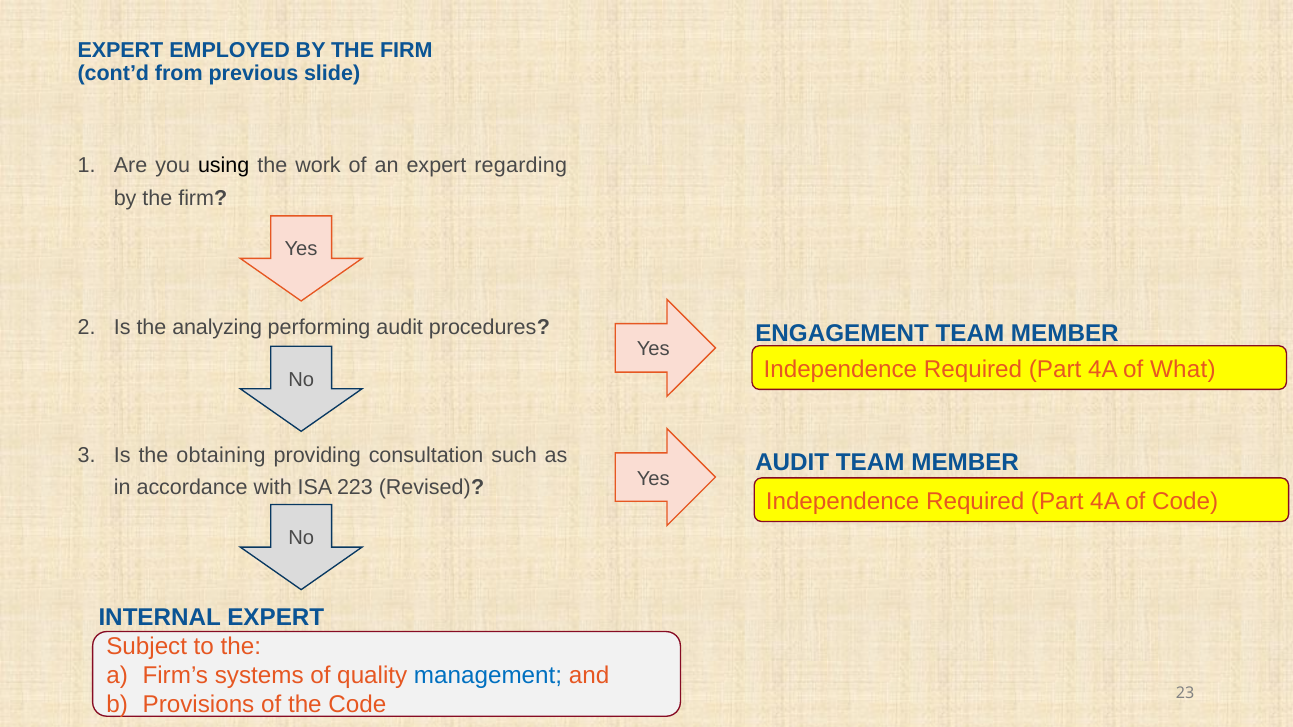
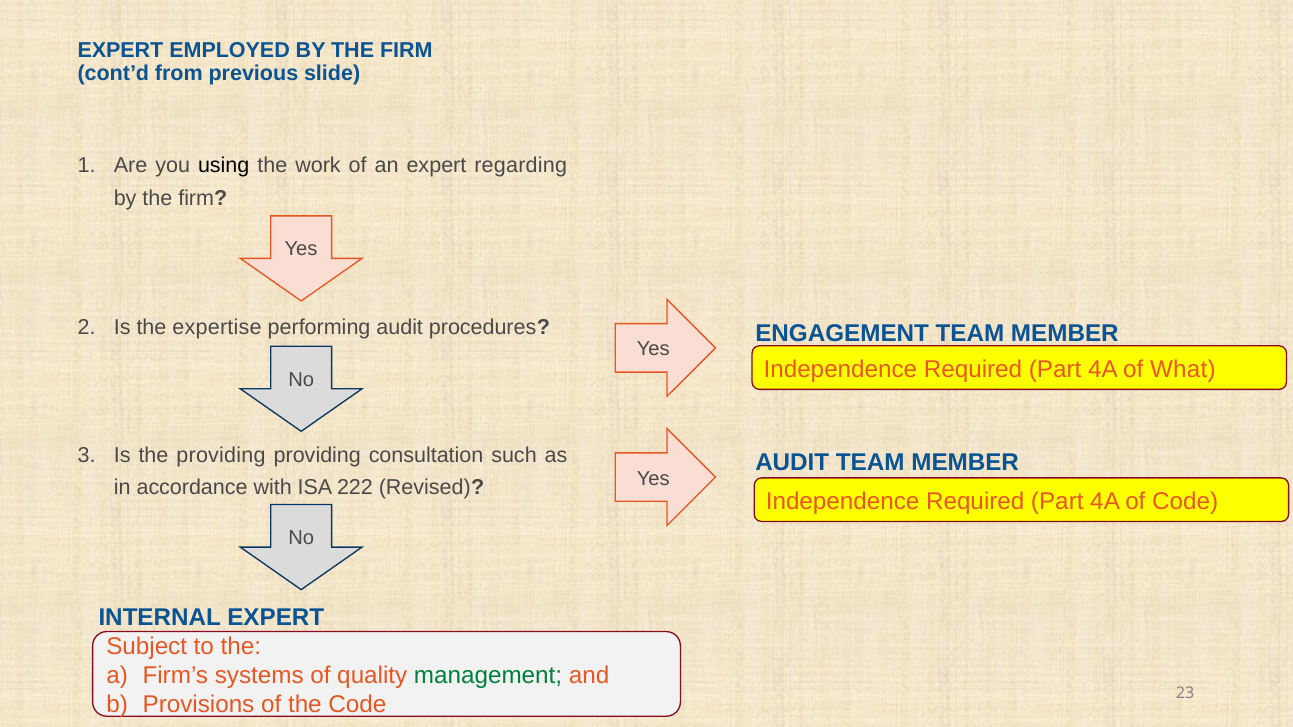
analyzing: analyzing -> expertise
the obtaining: obtaining -> providing
223: 223 -> 222
management colour: blue -> green
